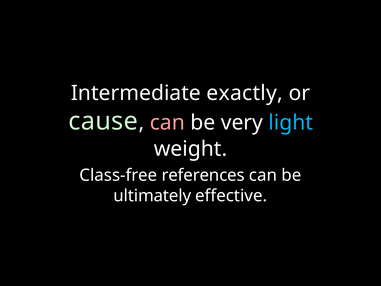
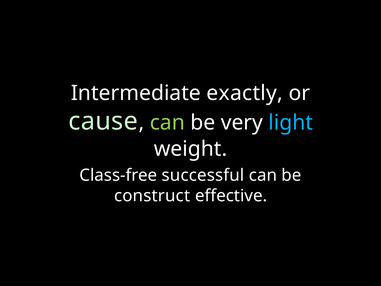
can at (167, 123) colour: pink -> light green
references: references -> successful
ultimately: ultimately -> construct
